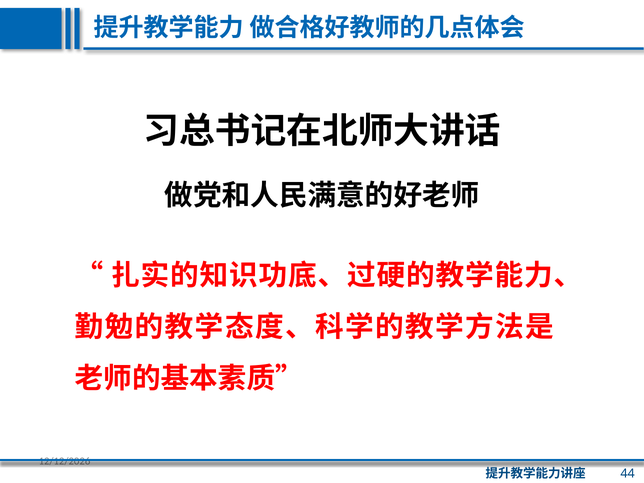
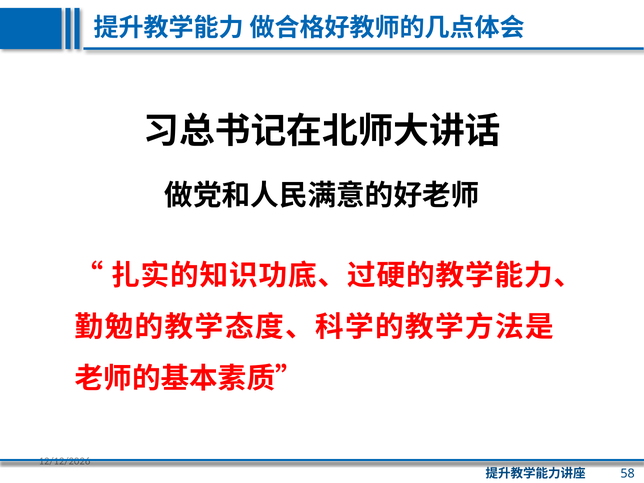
44: 44 -> 58
